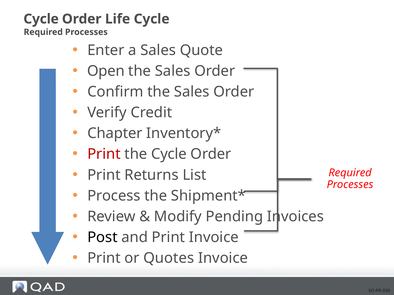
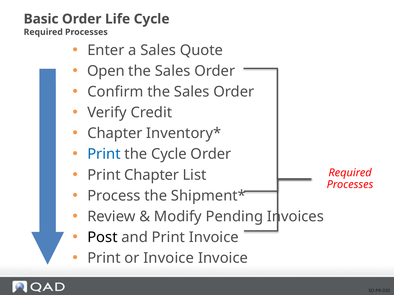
Cycle at (41, 19): Cycle -> Basic
Print at (104, 154) colour: red -> blue
Print Returns: Returns -> Chapter
or Quotes: Quotes -> Invoice
